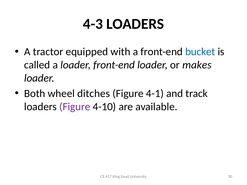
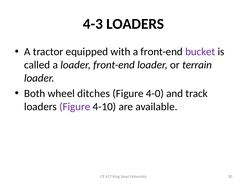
bucket colour: blue -> purple
makes: makes -> terrain
4-1: 4-1 -> 4-0
